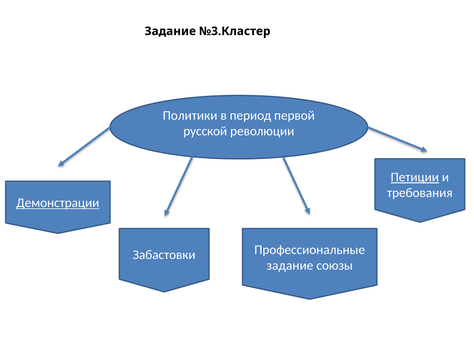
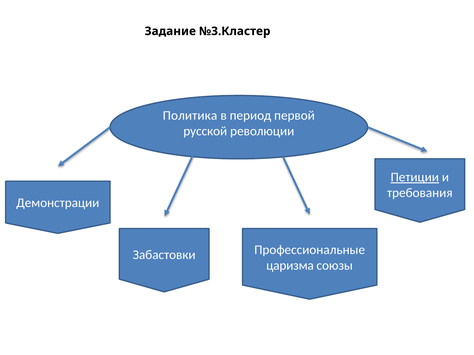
Политики: Политики -> Политика
Демонстрации underline: present -> none
задание at (290, 266): задание -> царизма
